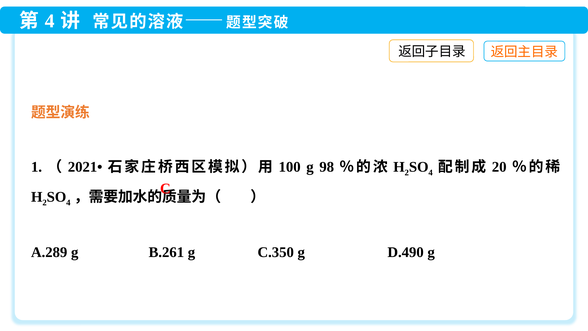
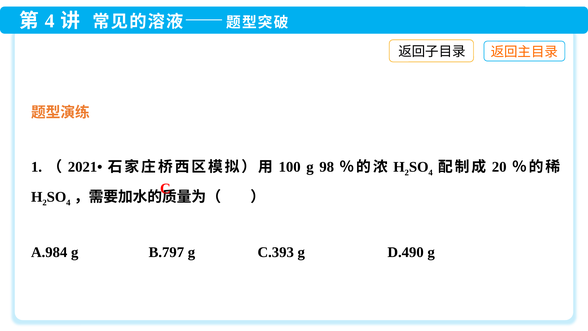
A.289: A.289 -> A.984
B.261: B.261 -> B.797
C.350: C.350 -> C.393
